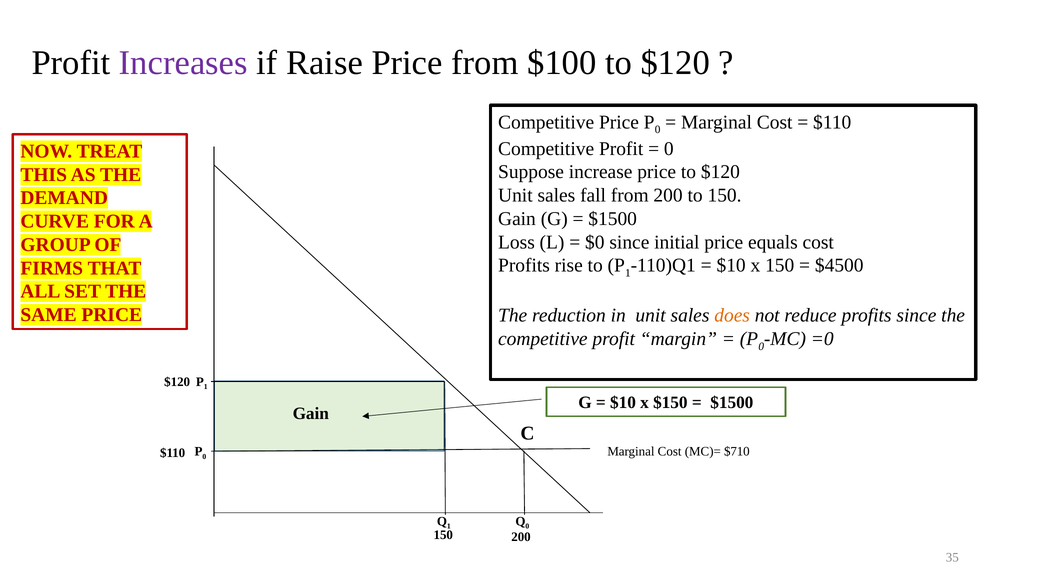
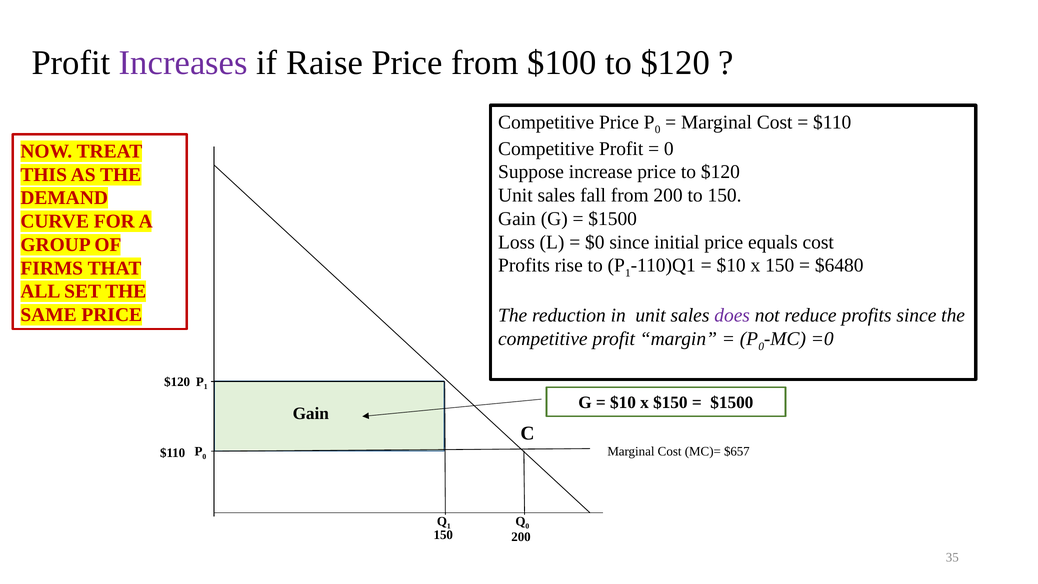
$4500: $4500 -> $6480
does colour: orange -> purple
$710: $710 -> $657
